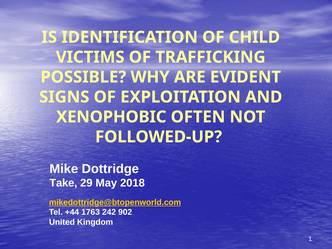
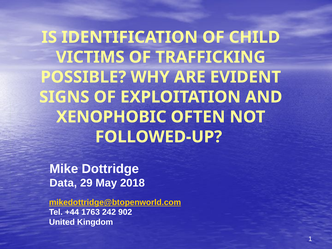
Take: Take -> Data
